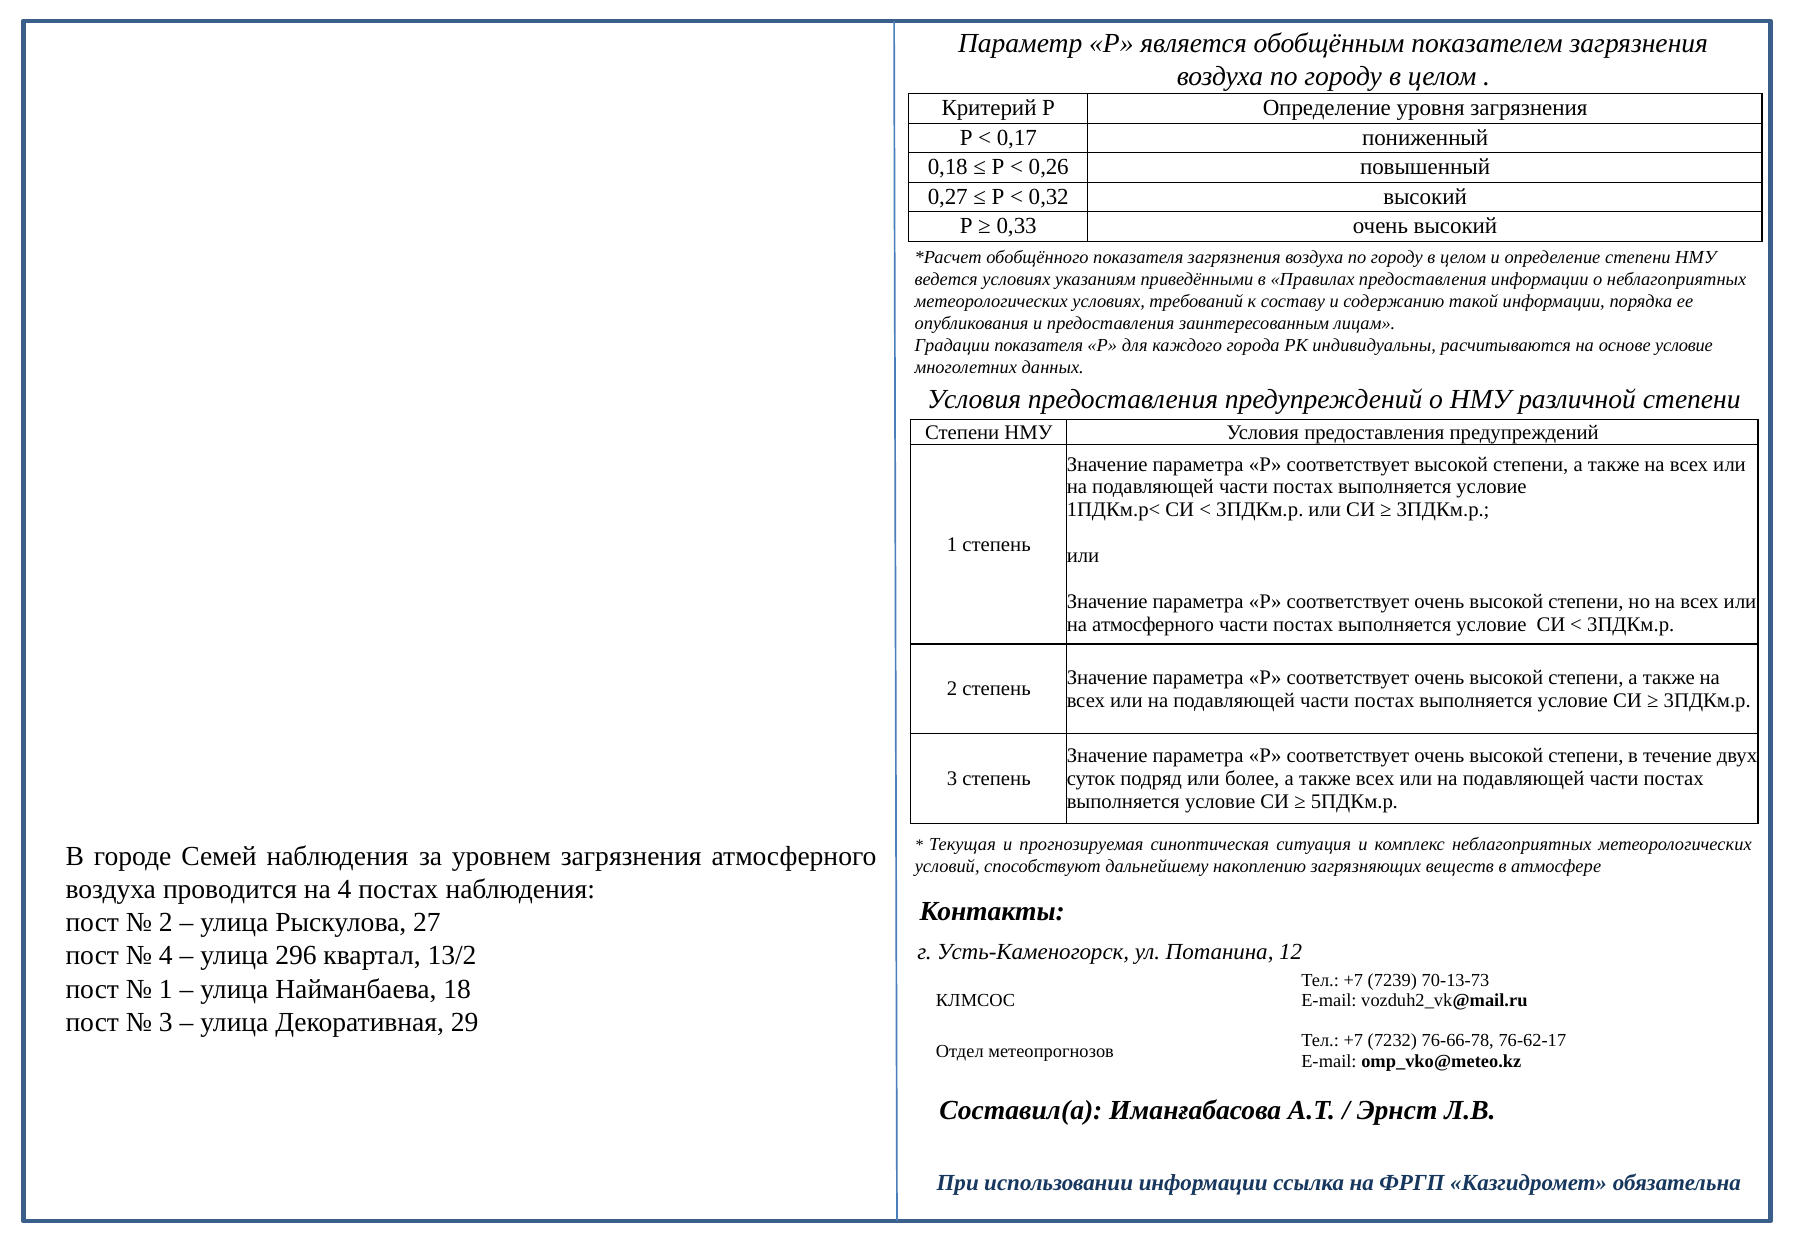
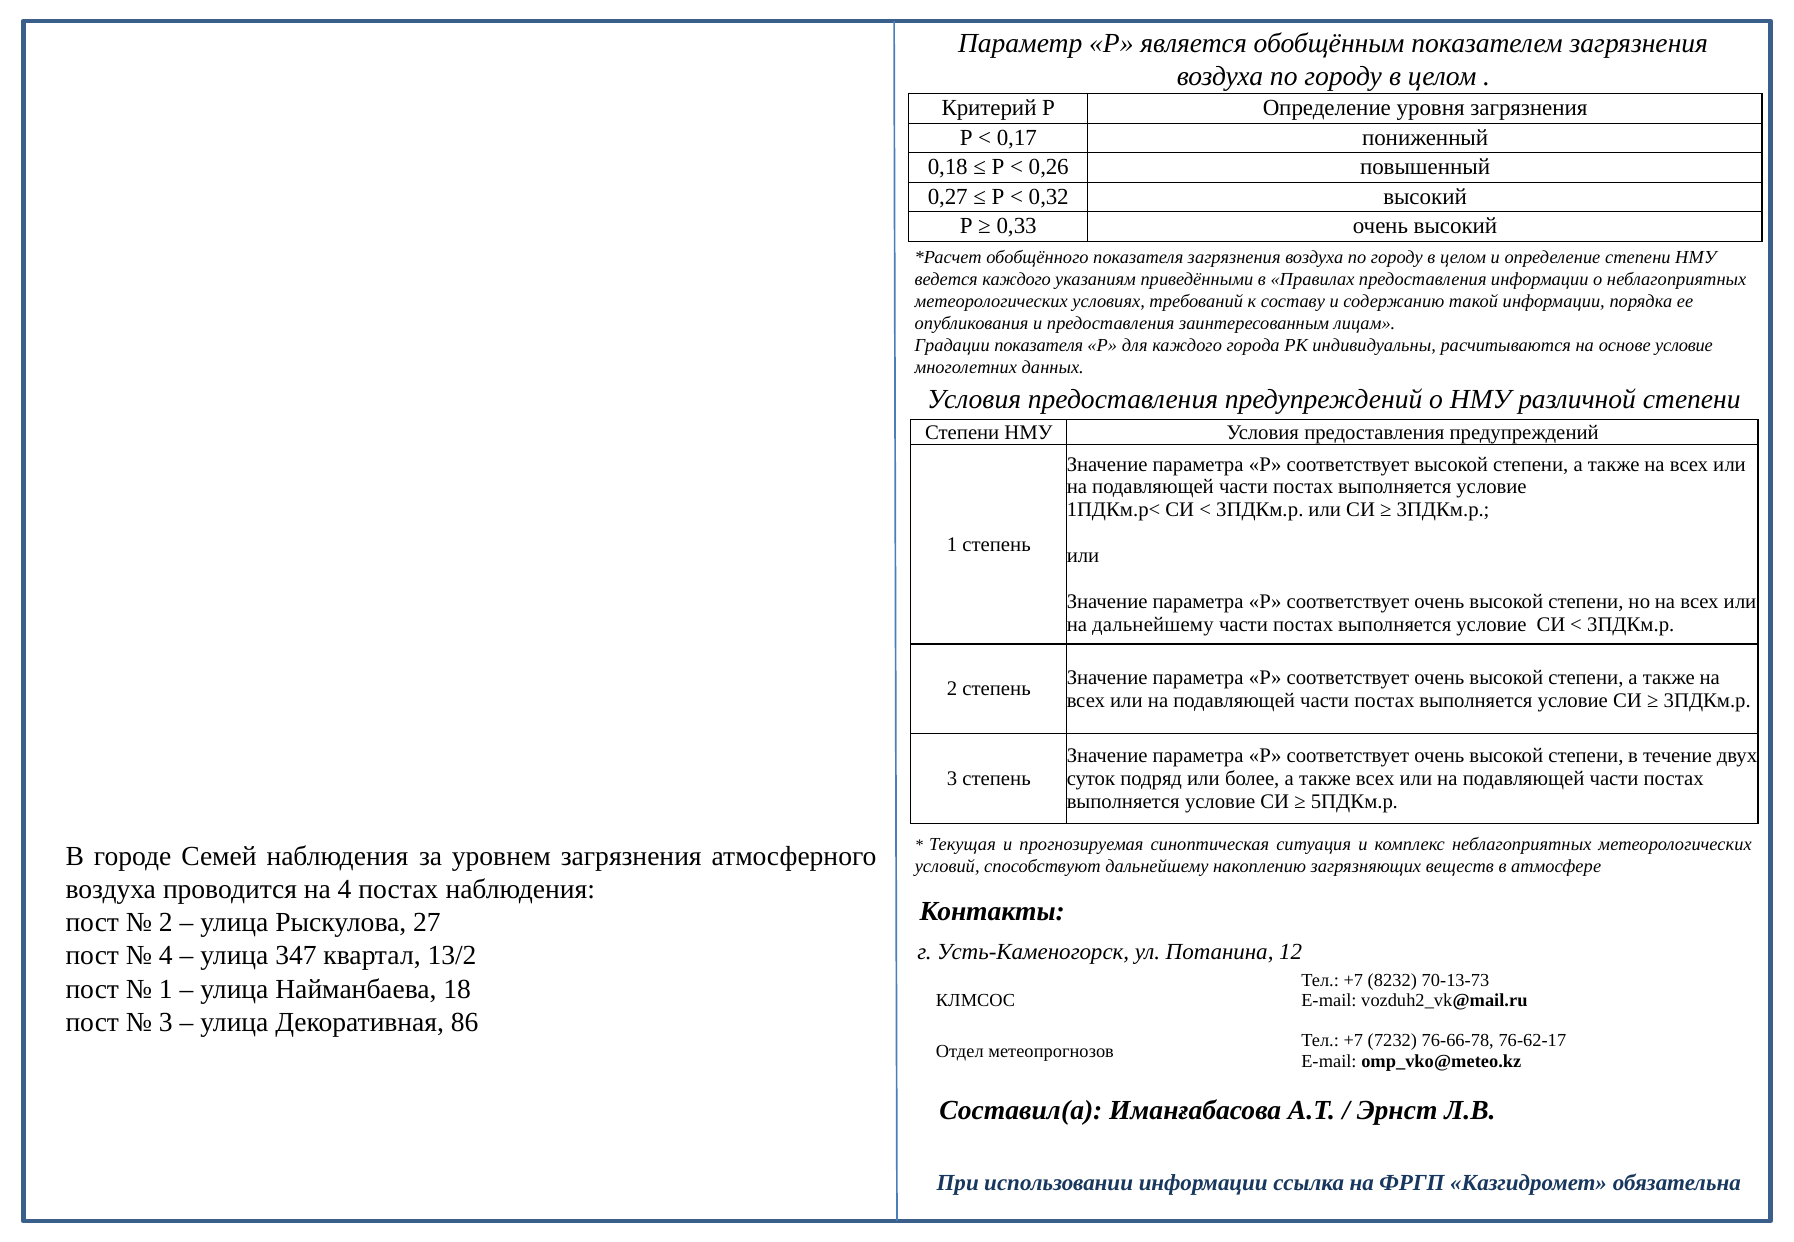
ведется условиях: условиях -> каждого
на атмосферного: атмосферного -> дальнейшему
296: 296 -> 347
7239: 7239 -> 8232
29: 29 -> 86
